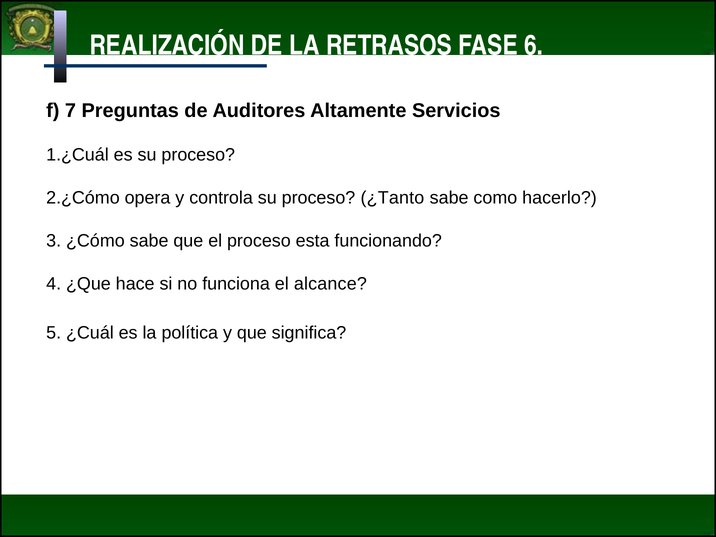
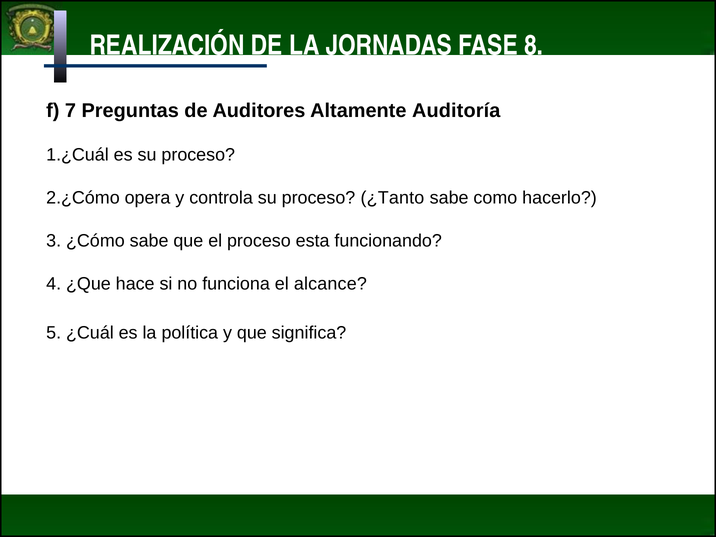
RETRASOS: RETRASOS -> JORNADAS
6: 6 -> 8
Servicios: Servicios -> Auditoría
